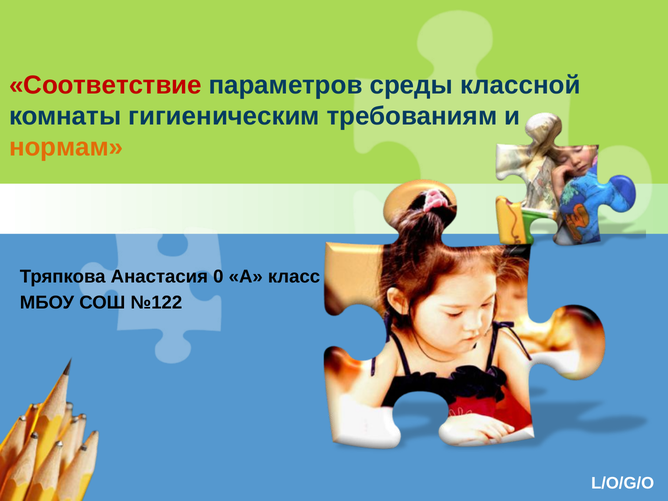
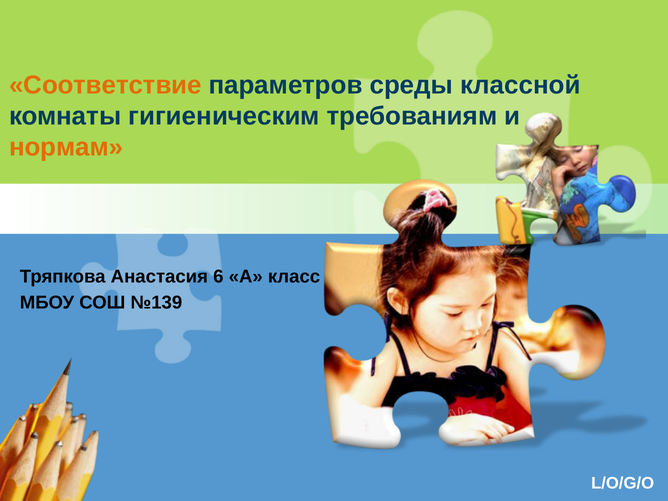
Соответствие colour: red -> orange
0: 0 -> 6
№122: №122 -> №139
